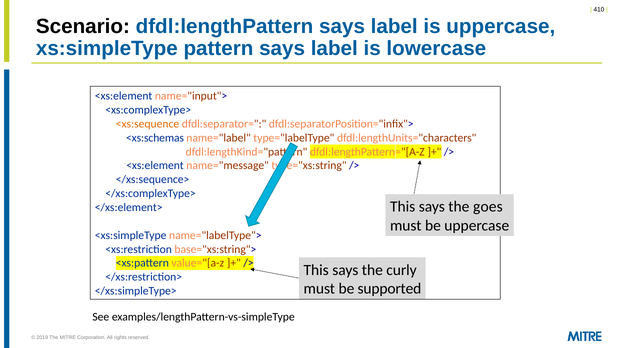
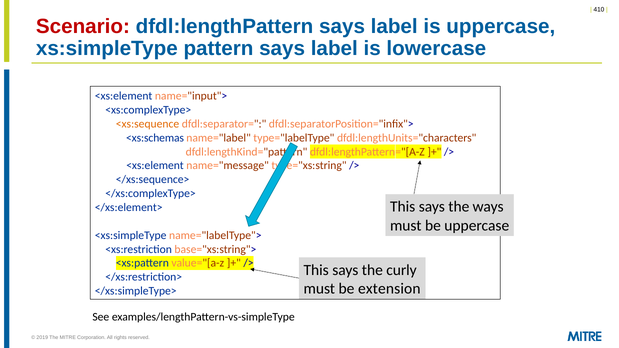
Scenario colour: black -> red
goes: goes -> ways
supported: supported -> extension
